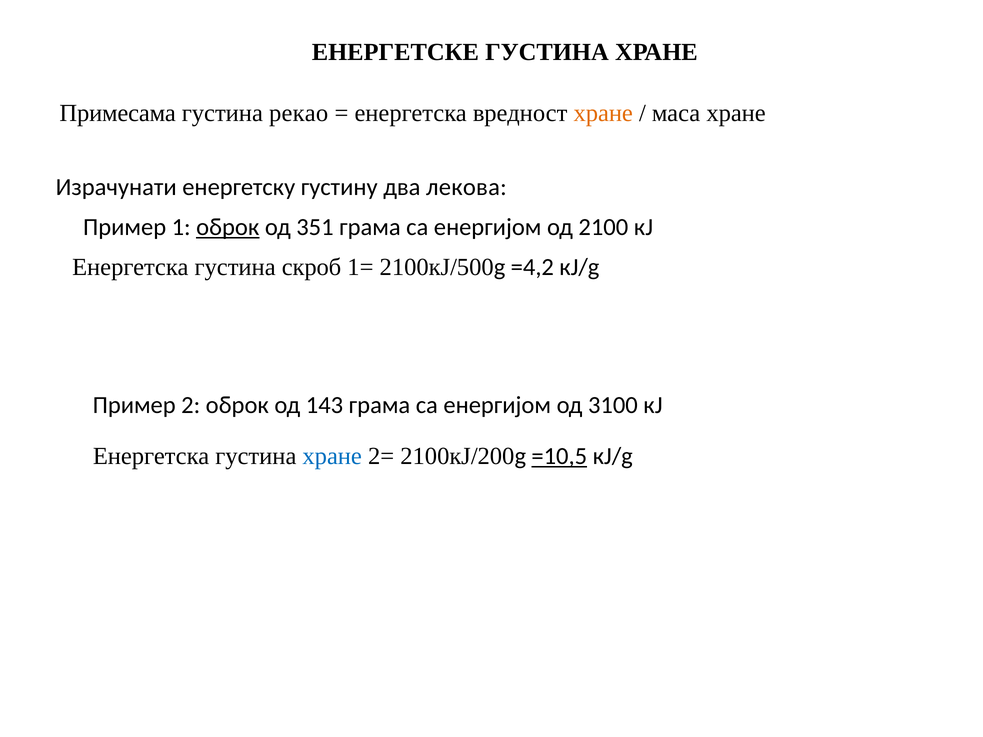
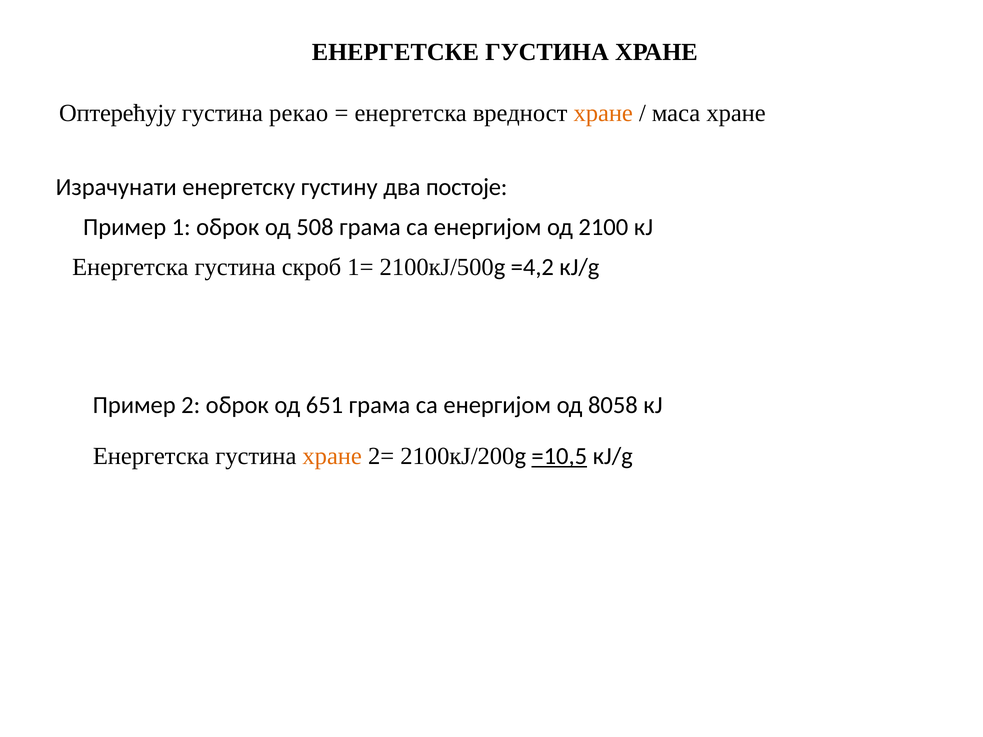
Примесама: Примесама -> Оптерећују
лекова: лекова -> постоје
оброк at (228, 227) underline: present -> none
351: 351 -> 508
143: 143 -> 651
3100: 3100 -> 8058
хране at (332, 456) colour: blue -> orange
